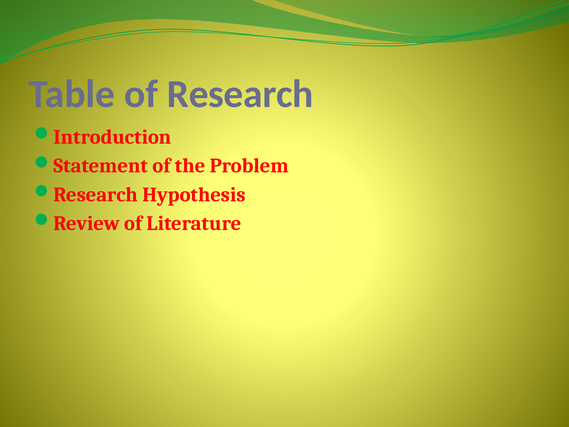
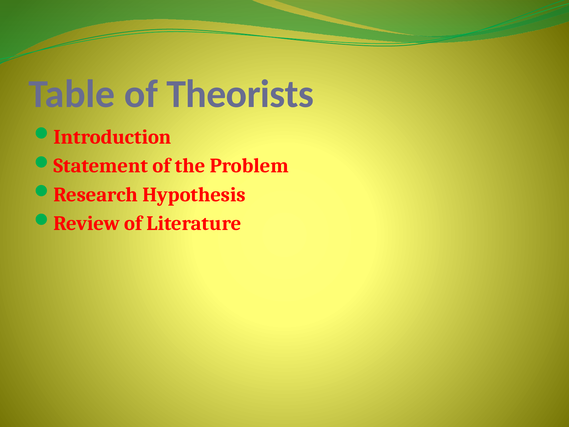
of Research: Research -> Theorists
